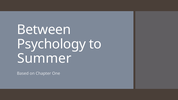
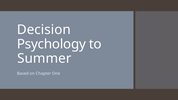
Between: Between -> Decision
